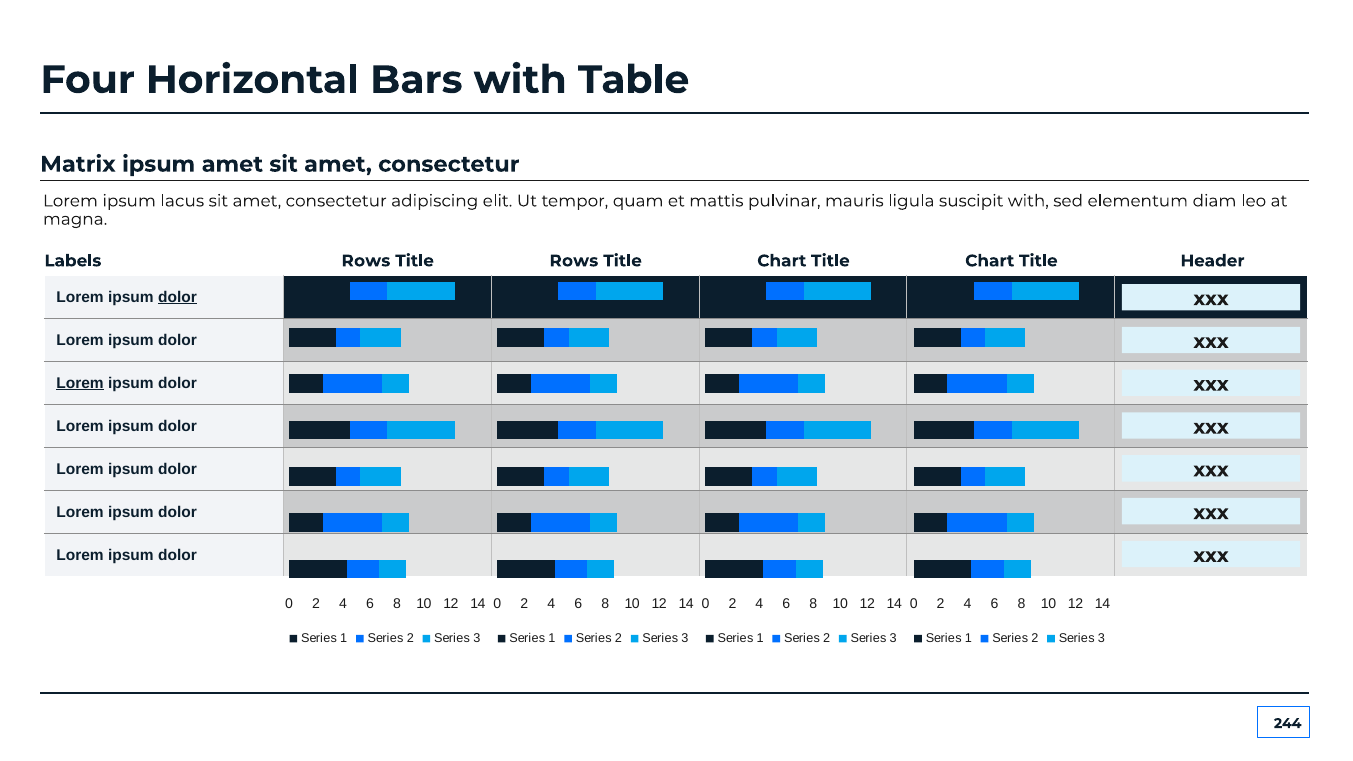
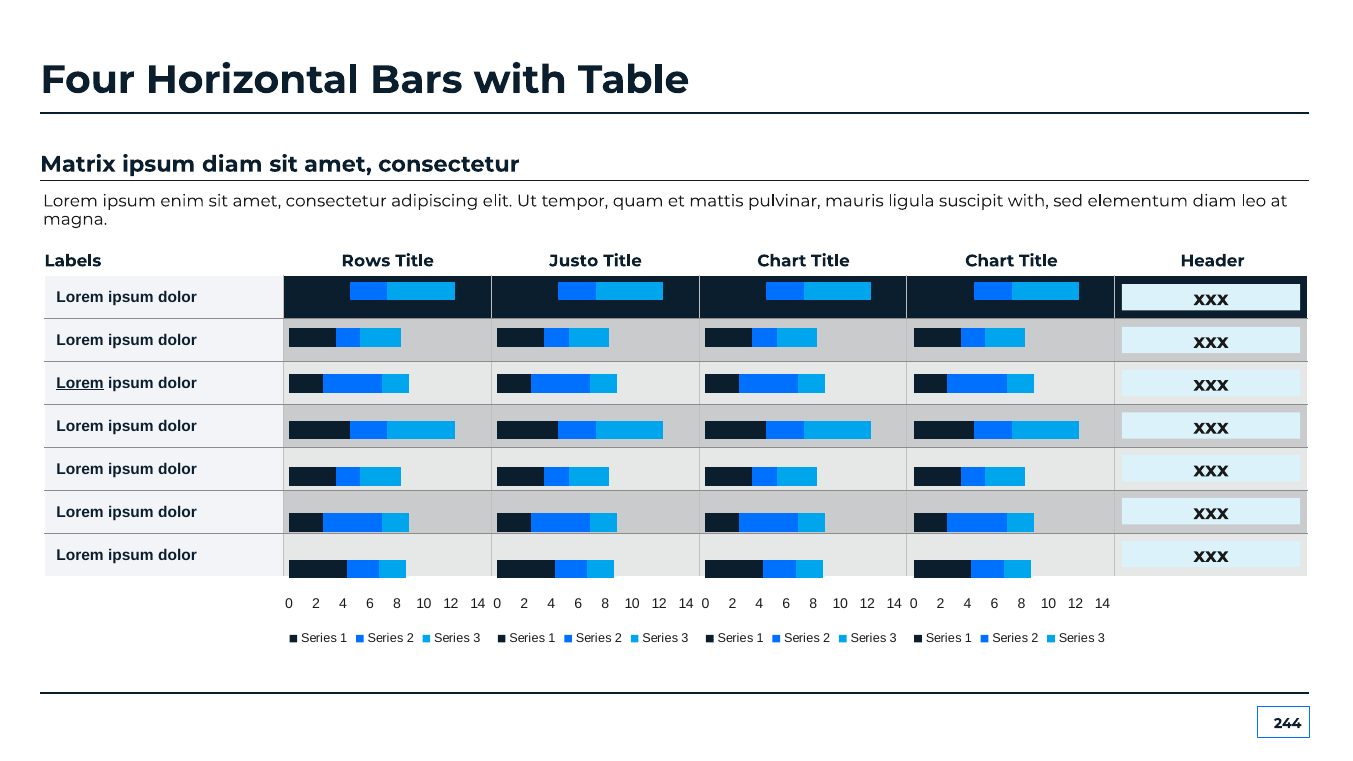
ipsum amet: amet -> diam
lacus: lacus -> enim
Rows at (574, 261): Rows -> Justo
dolor at (178, 297) underline: present -> none
